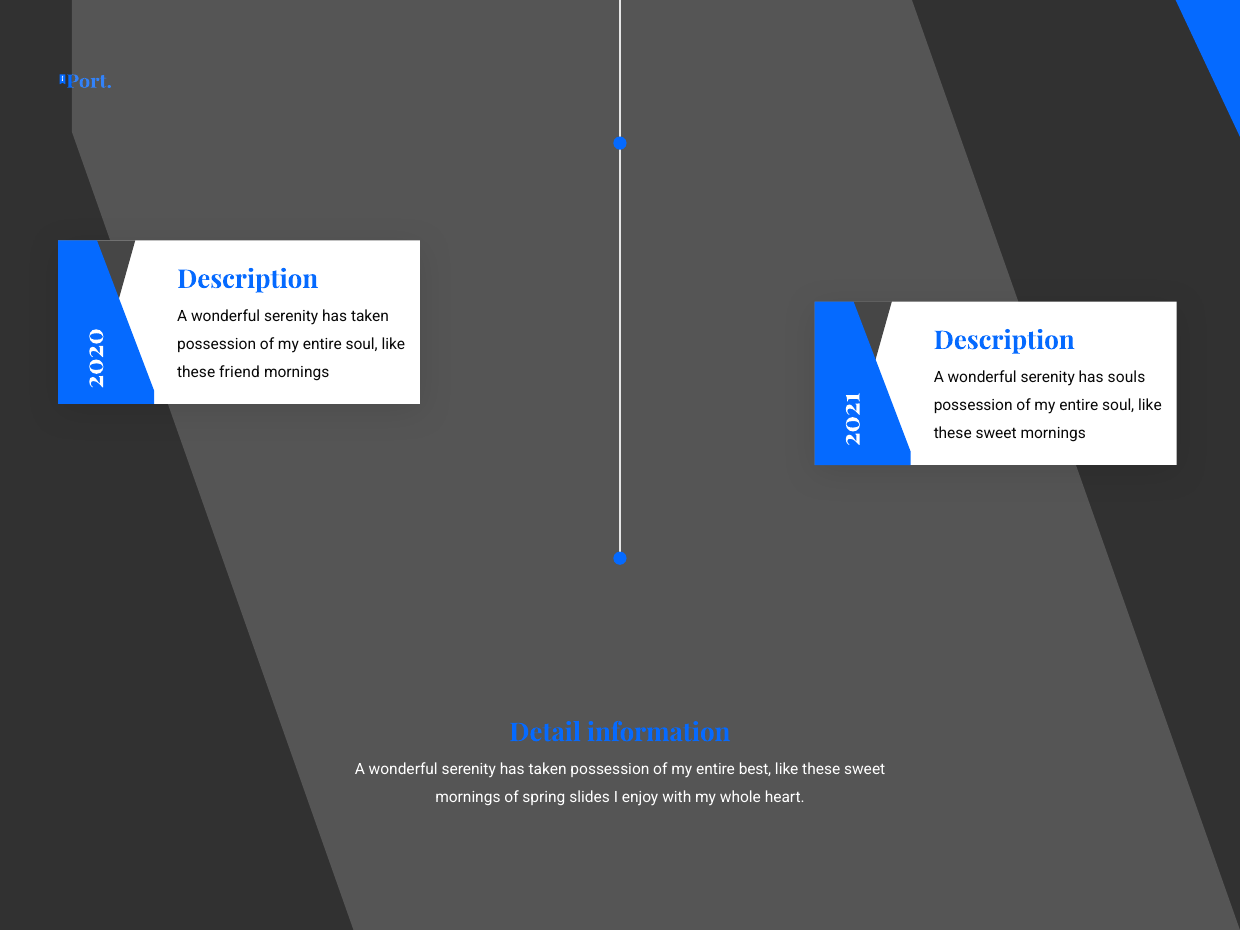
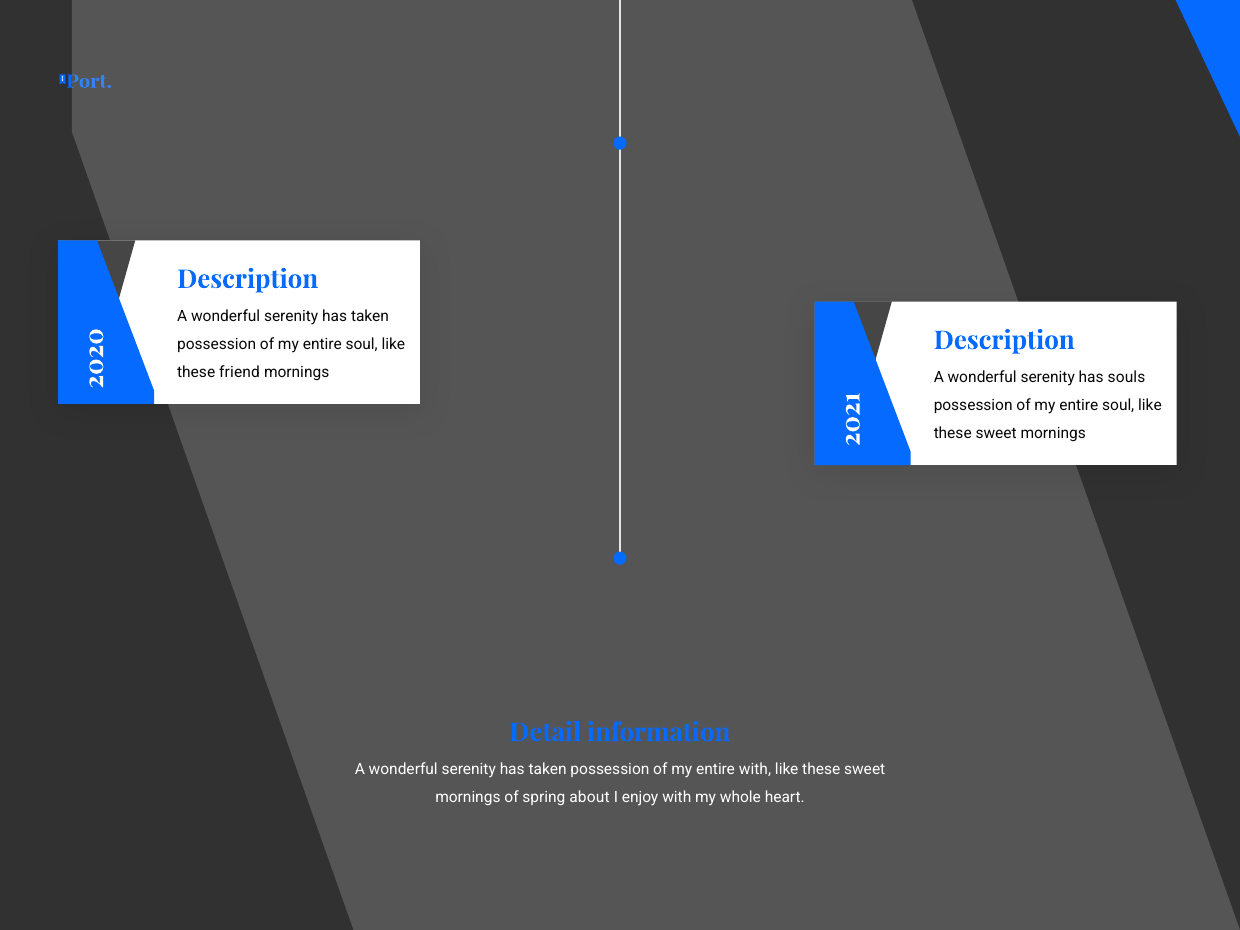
entire best: best -> with
slides: slides -> about
